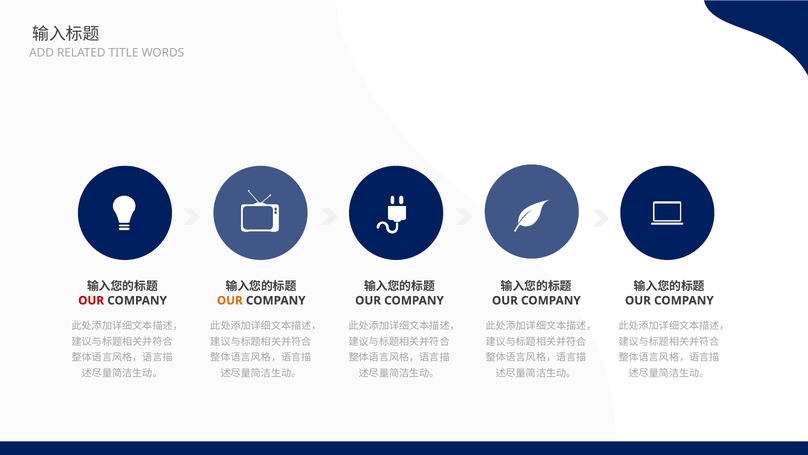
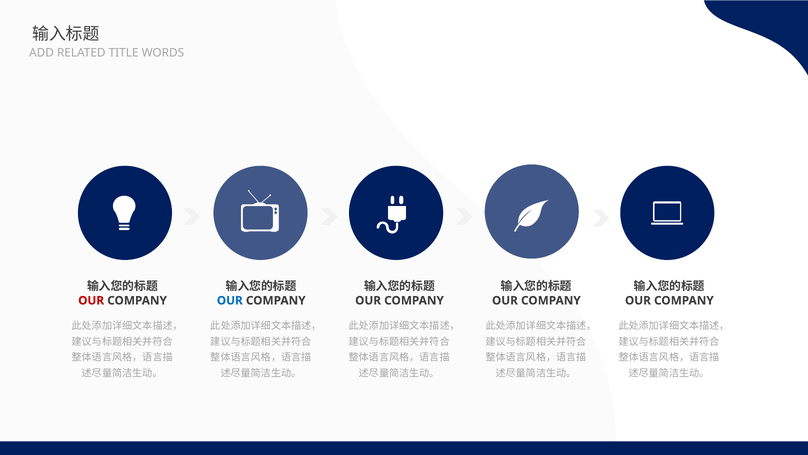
OUR at (230, 300) colour: orange -> blue
